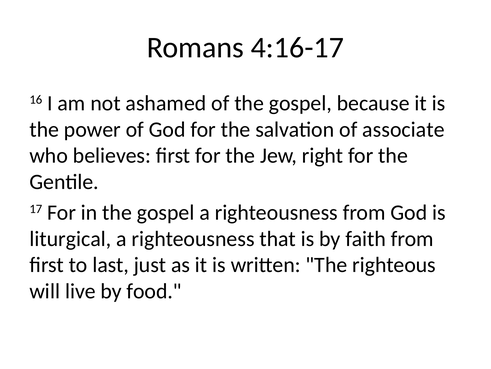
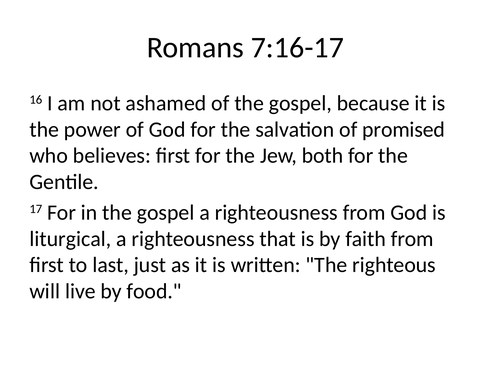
4:16-17: 4:16-17 -> 7:16-17
associate: associate -> promised
right: right -> both
